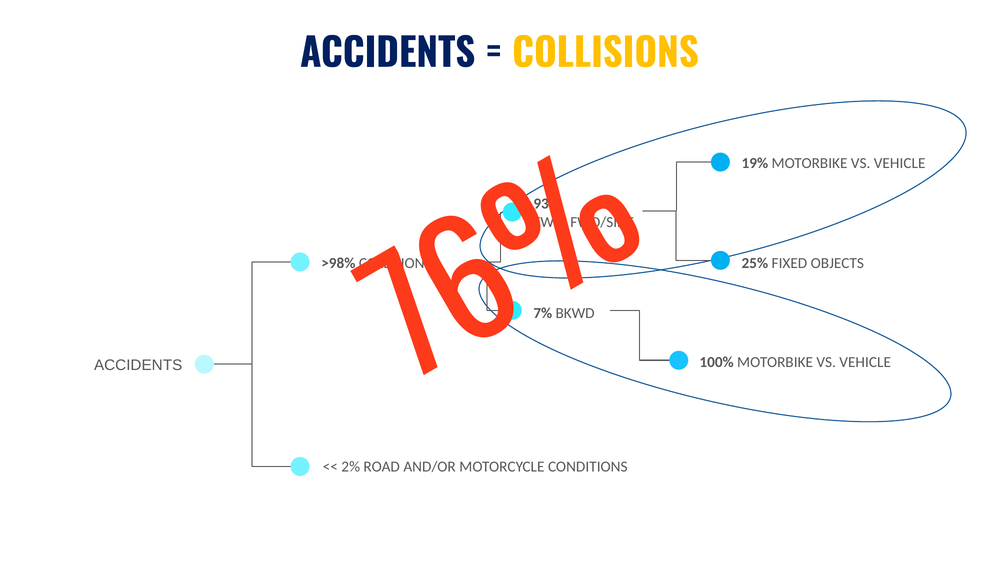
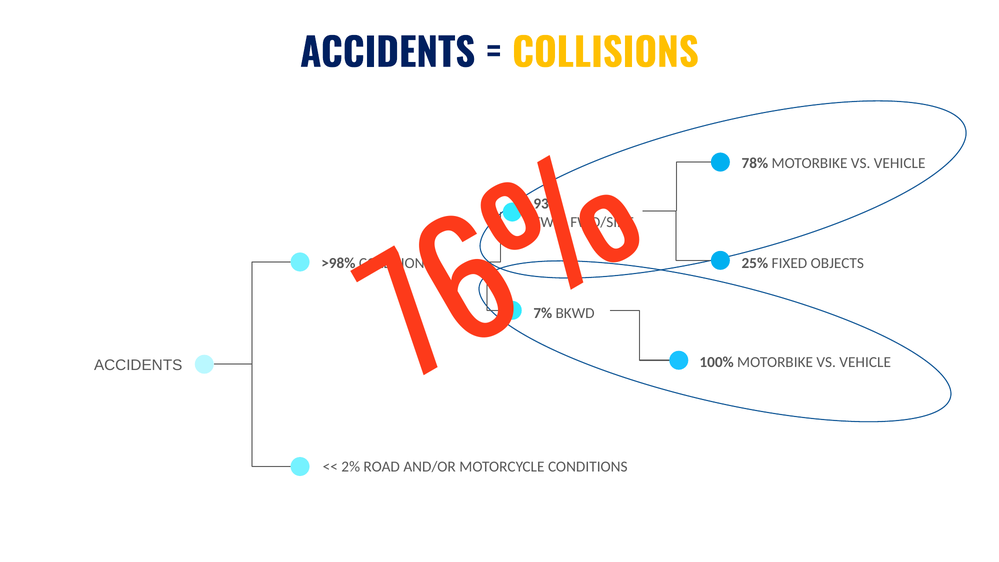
19%: 19% -> 78%
